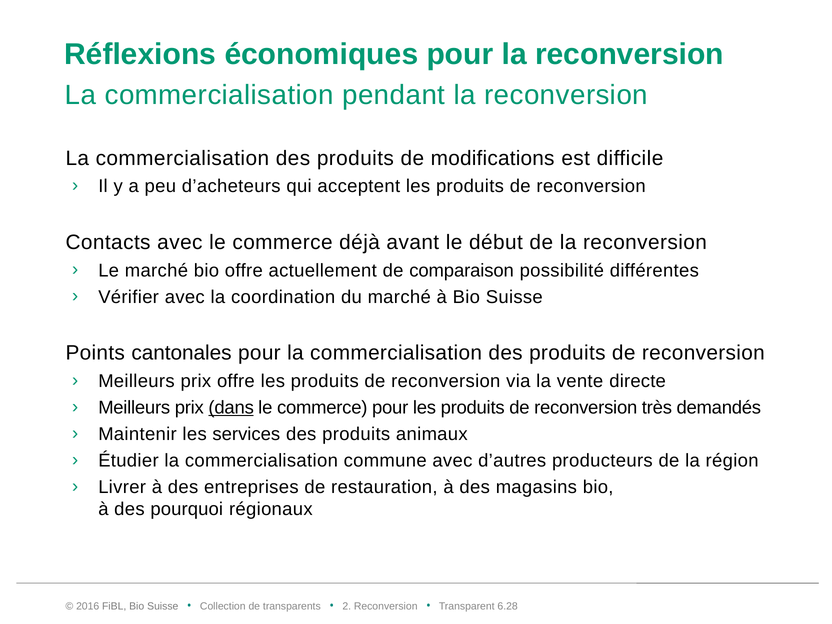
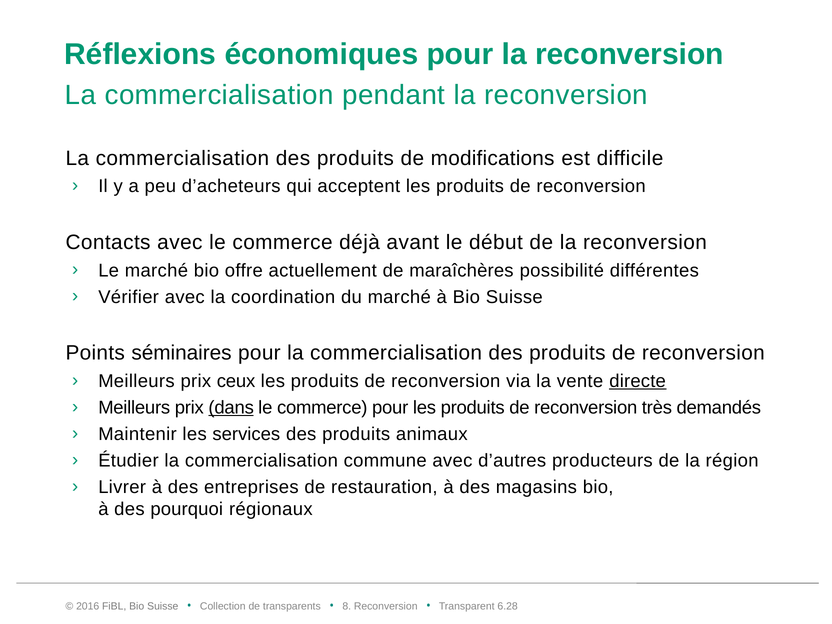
comparaison: comparaison -> maraîchères
cantonales: cantonales -> séminaires
prix offre: offre -> ceux
directe underline: none -> present
2: 2 -> 8
